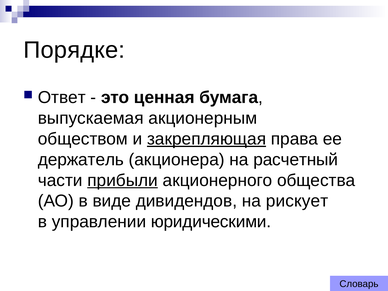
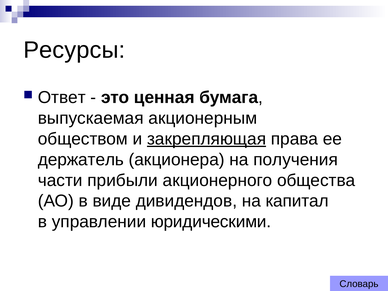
Порядке: Порядке -> Ресурсы
расчетный: расчетный -> получения
прибыли underline: present -> none
рискует: рискует -> капитал
